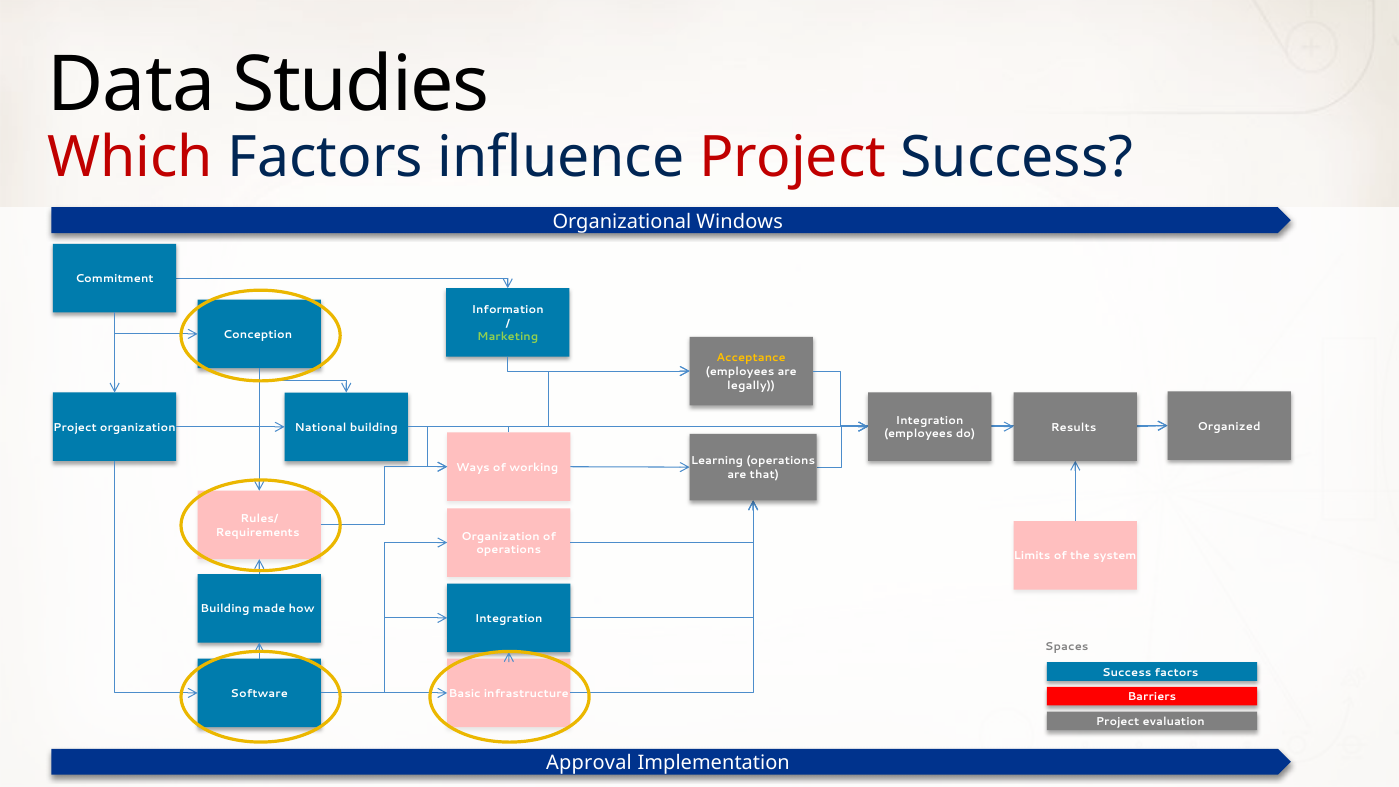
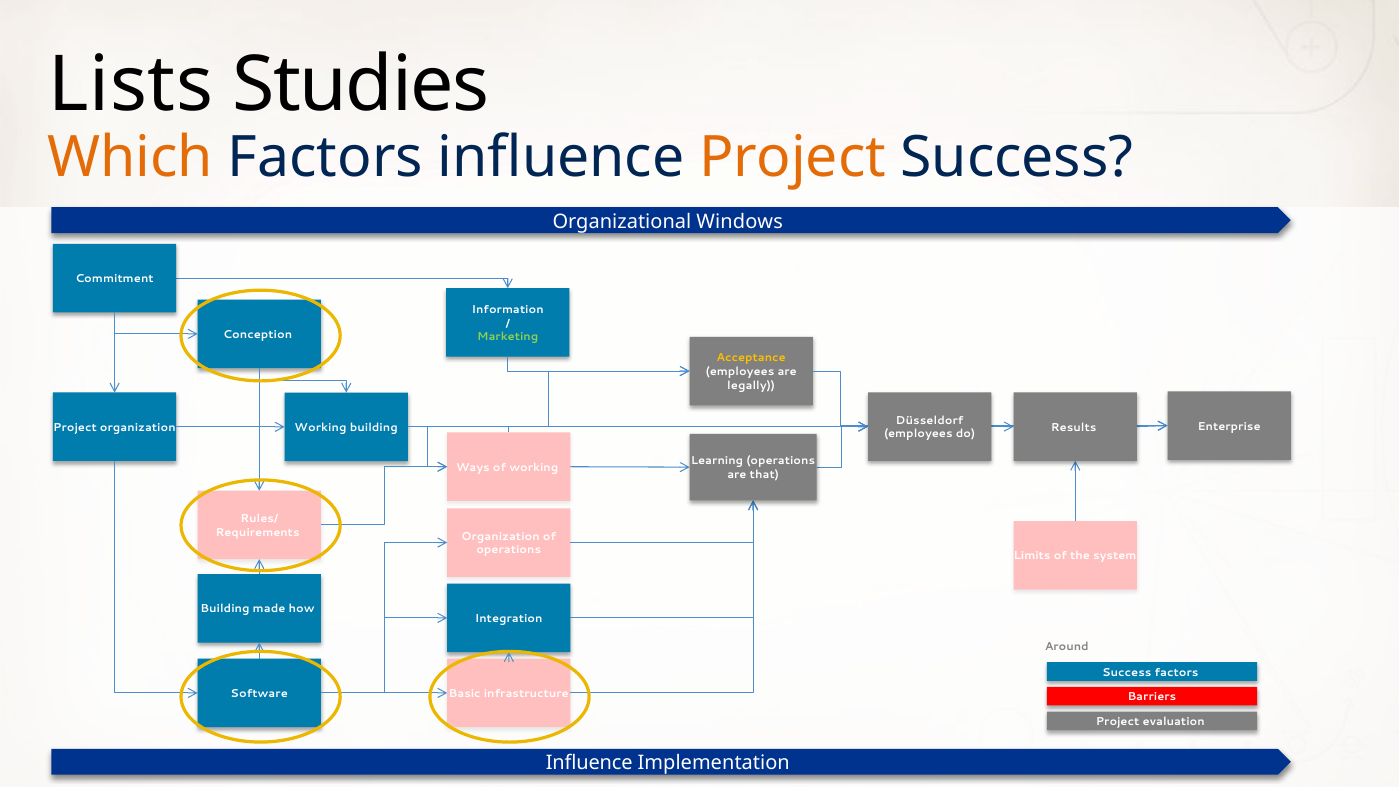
Data: Data -> Lists
Which colour: red -> orange
Project at (793, 157) colour: red -> orange
Integration at (930, 420): Integration -> Düsseldorf
Organized: Organized -> Enterprise
National at (321, 428): National -> Working
Spaces: Spaces -> Around
Approval at (589, 763): Approval -> Influence
